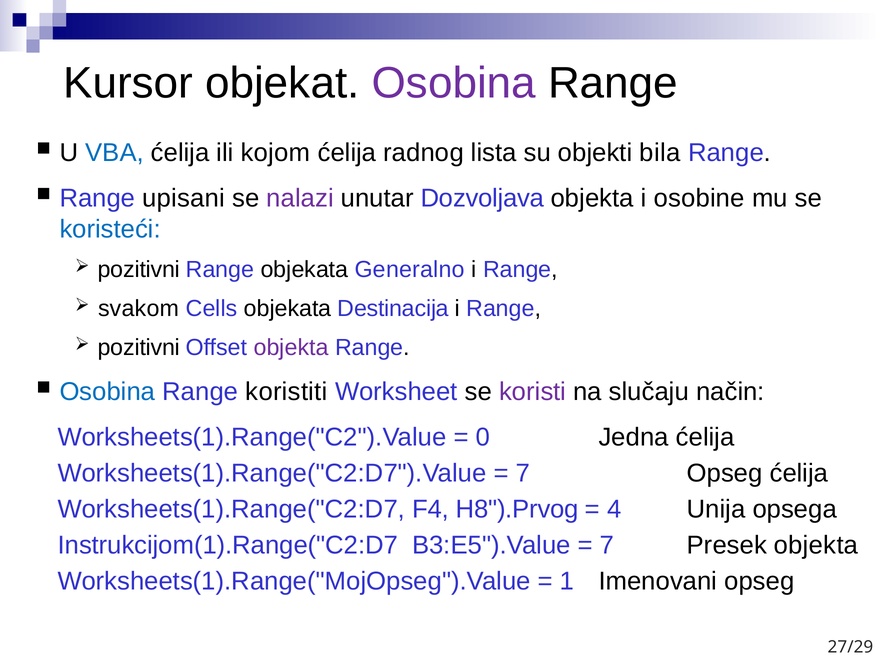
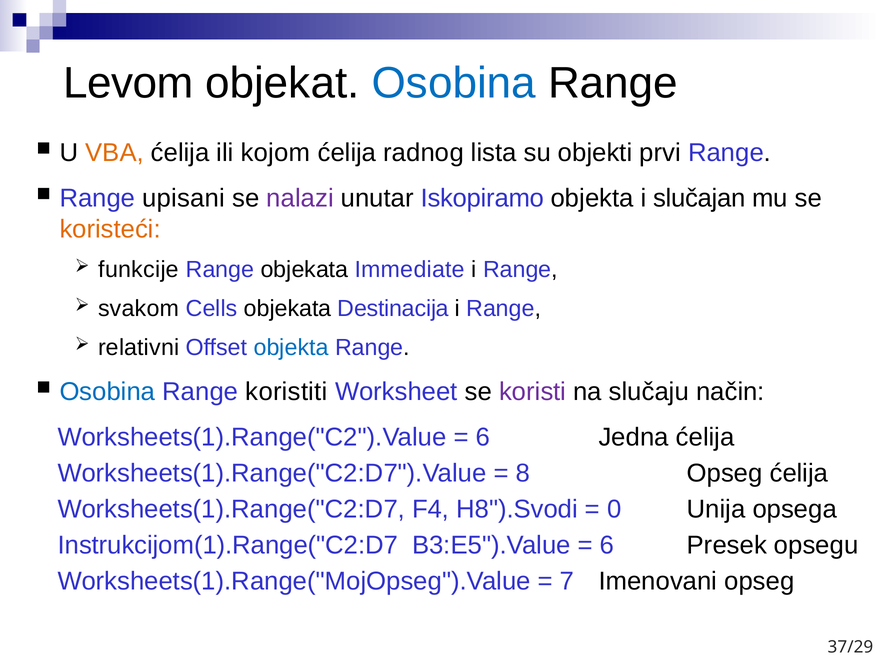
Kursor: Kursor -> Levom
Osobina at (454, 83) colour: purple -> blue
VBA colour: blue -> orange
bila: bila -> prvi
Dozvoljava: Dozvoljava -> Iskopiramo
osobine: osobine -> slučajan
koristeći colour: blue -> orange
pozitivni at (139, 269): pozitivni -> funkcije
Generalno: Generalno -> Immediate
pozitivni at (139, 347): pozitivni -> relativni
objekta at (291, 347) colour: purple -> blue
0 at (483, 437): 0 -> 6
7 at (523, 473): 7 -> 8
H8").Prvog: H8").Prvog -> H8").Svodi
4: 4 -> 0
7 at (607, 545): 7 -> 6
Presek objekta: objekta -> opsegu
1: 1 -> 7
27/29: 27/29 -> 37/29
